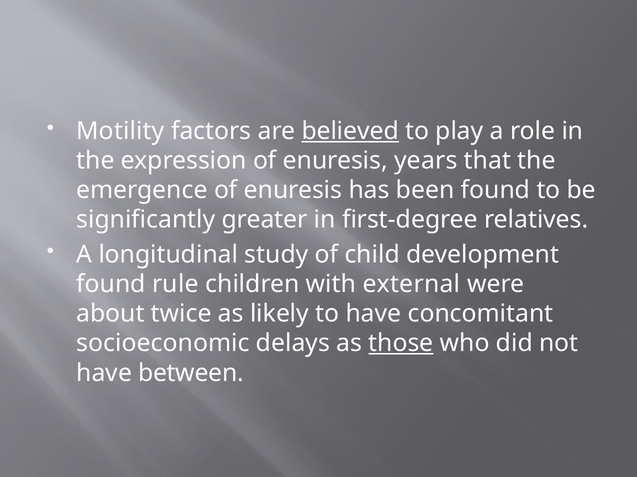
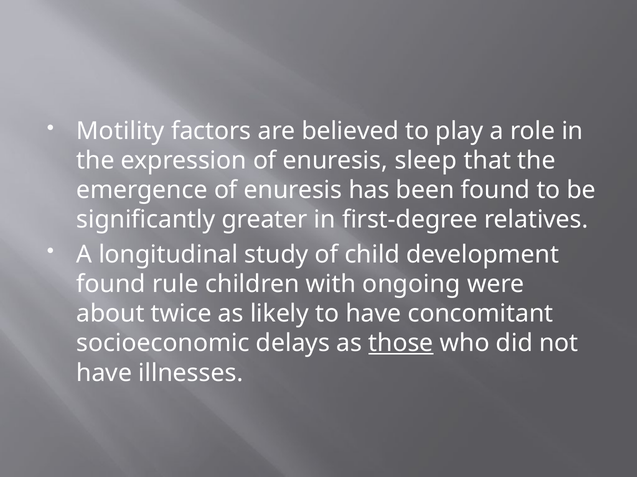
believed underline: present -> none
years: years -> sleep
external: external -> ongoing
between: between -> illnesses
